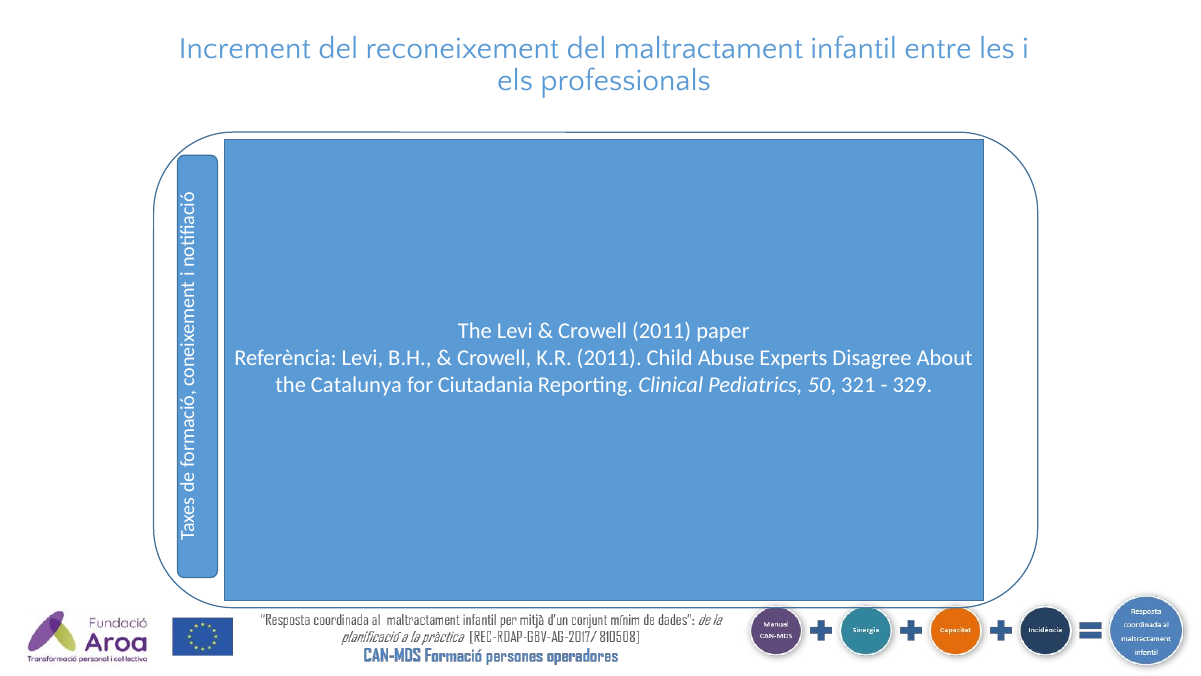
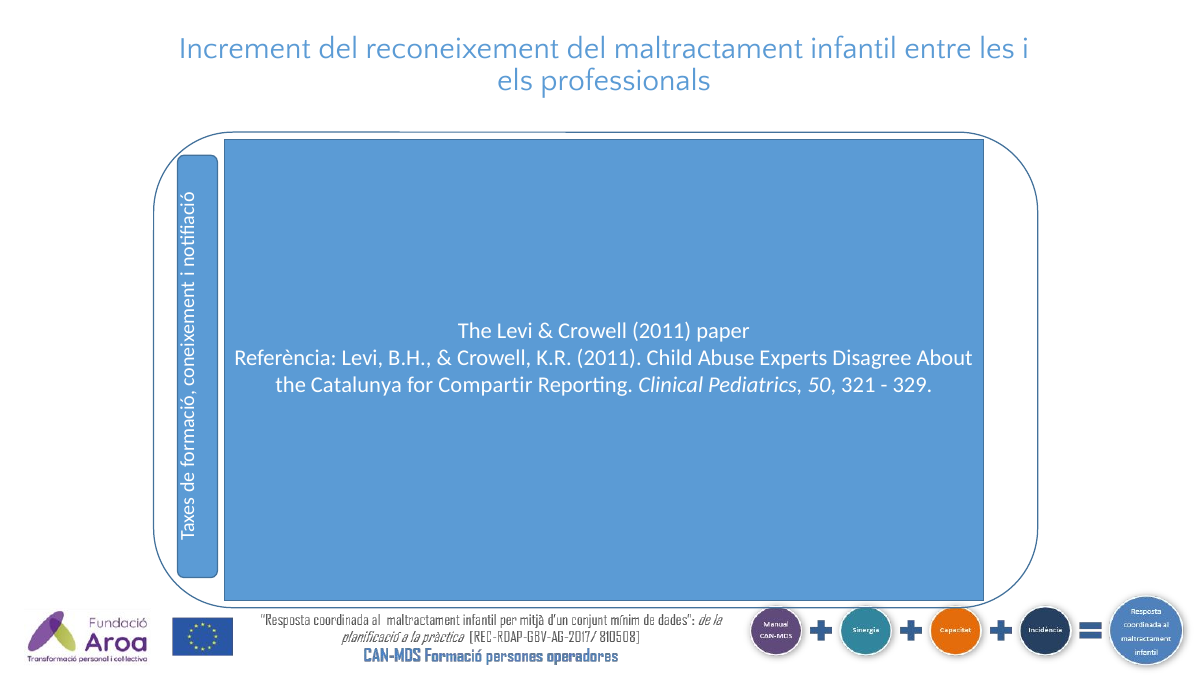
Ciutadania: Ciutadania -> Compartir
